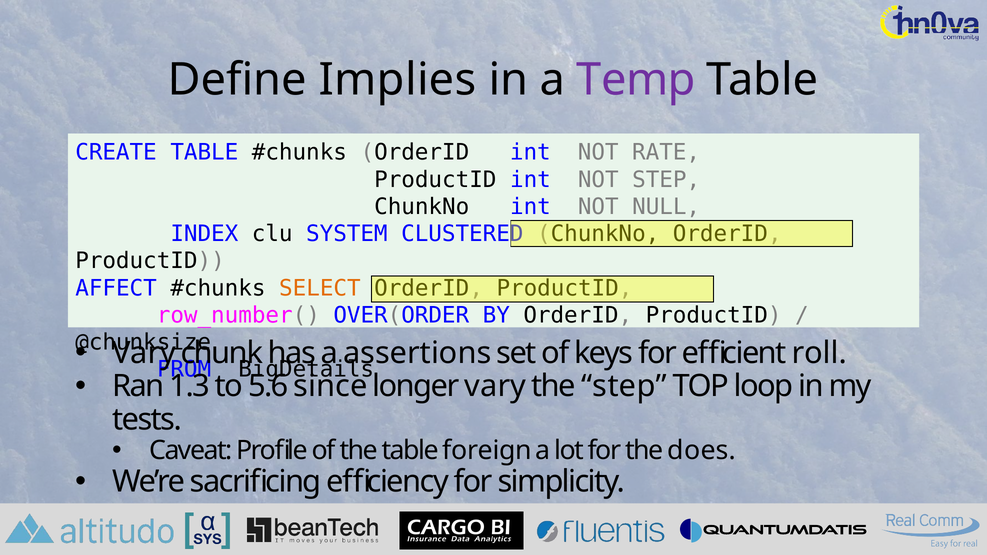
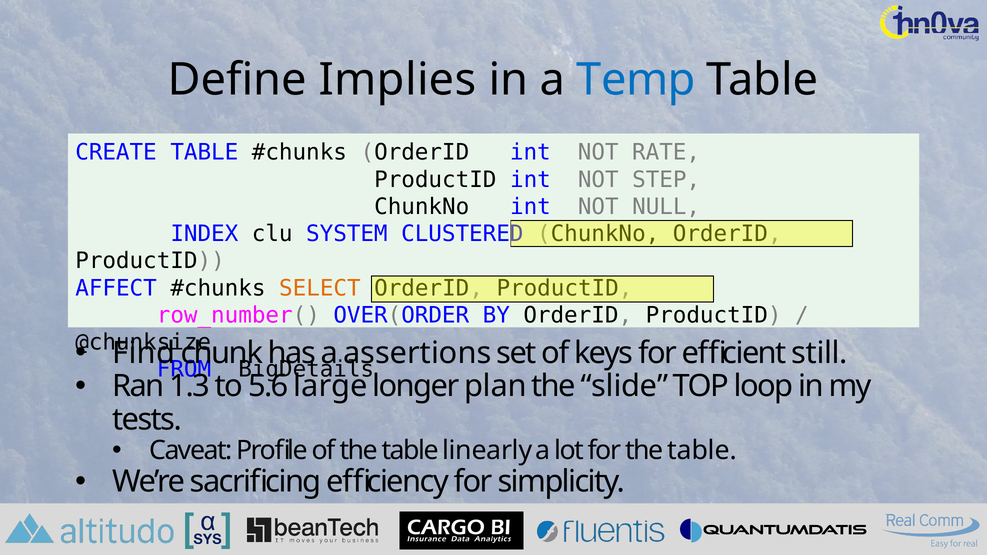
Temp colour: purple -> blue
Vary at (144, 353): Vary -> Find
roll: roll -> still
since: since -> large
longer vary: vary -> plan
the step: step -> slide
foreign: foreign -> linearly
for the does: does -> table
